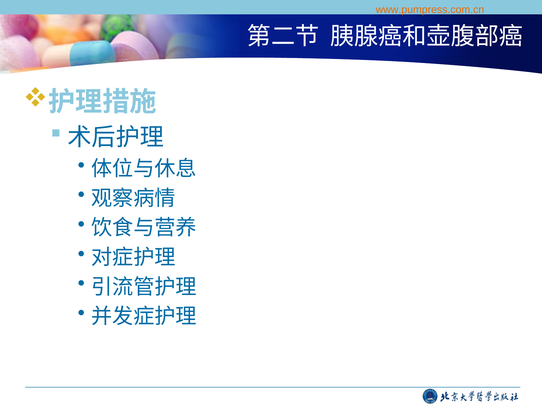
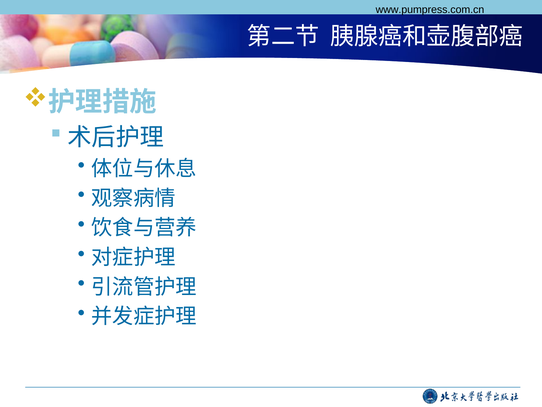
www.pumpress.com.cn colour: orange -> black
